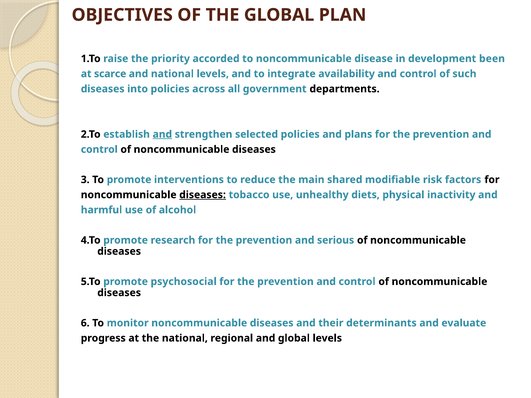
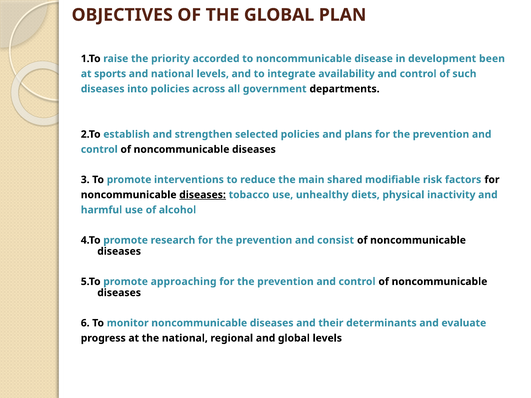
scarce: scarce -> sports
and at (162, 134) underline: present -> none
serious: serious -> consist
psychosocial: psychosocial -> approaching
